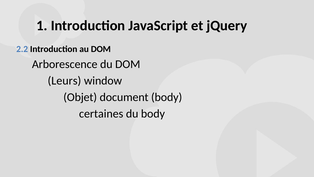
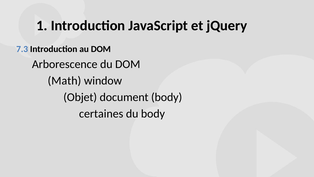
2.2: 2.2 -> 7.3
Leurs: Leurs -> Math
